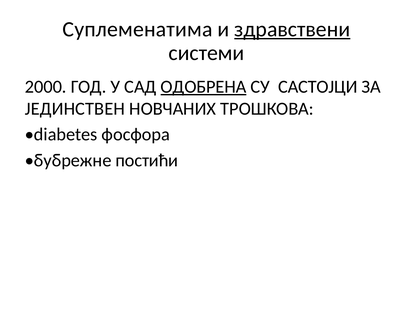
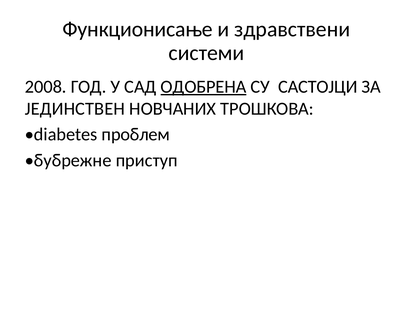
Суплеменатима: Суплеменатима -> Функционисање
здравствени underline: present -> none
2000: 2000 -> 2008
фосфора: фосфора -> проблем
постићи: постићи -> приступ
